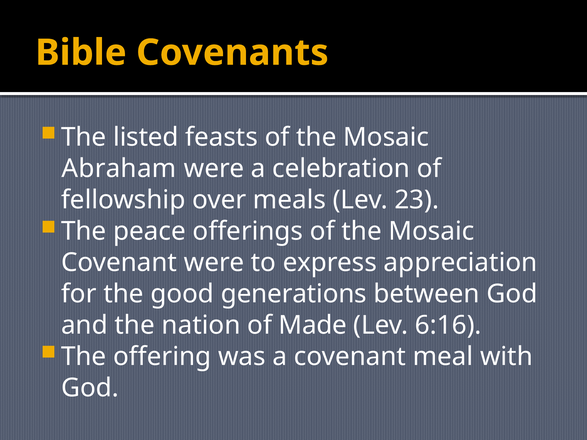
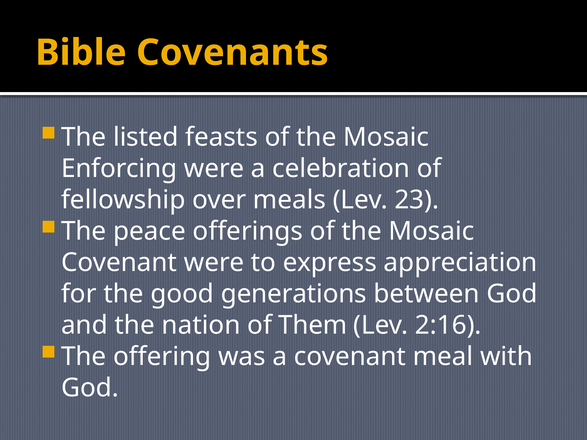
Abraham: Abraham -> Enforcing
Made: Made -> Them
6:16: 6:16 -> 2:16
